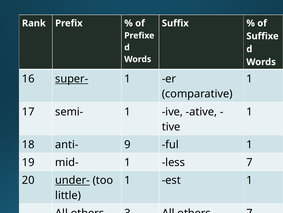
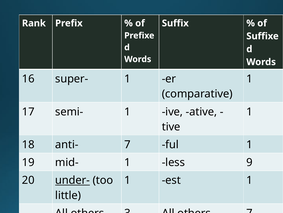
super- underline: present -> none
anti- 9: 9 -> 7
less 7: 7 -> 9
